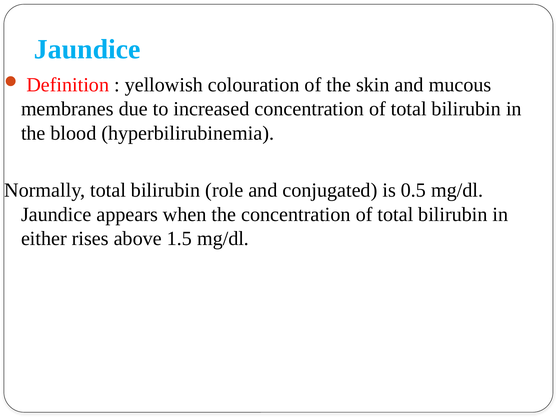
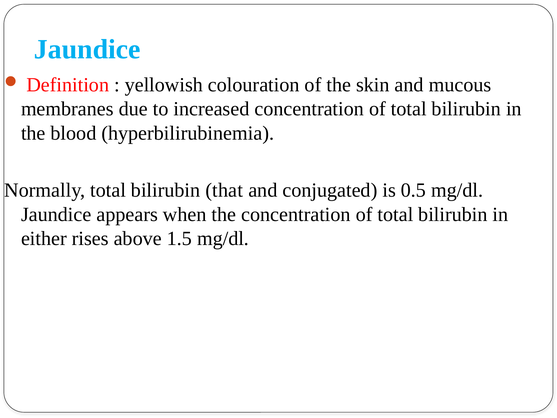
role: role -> that
